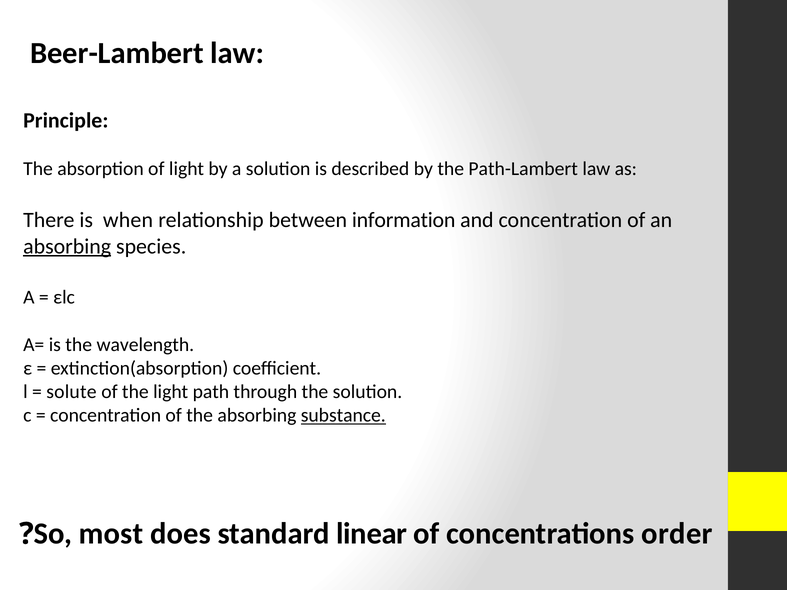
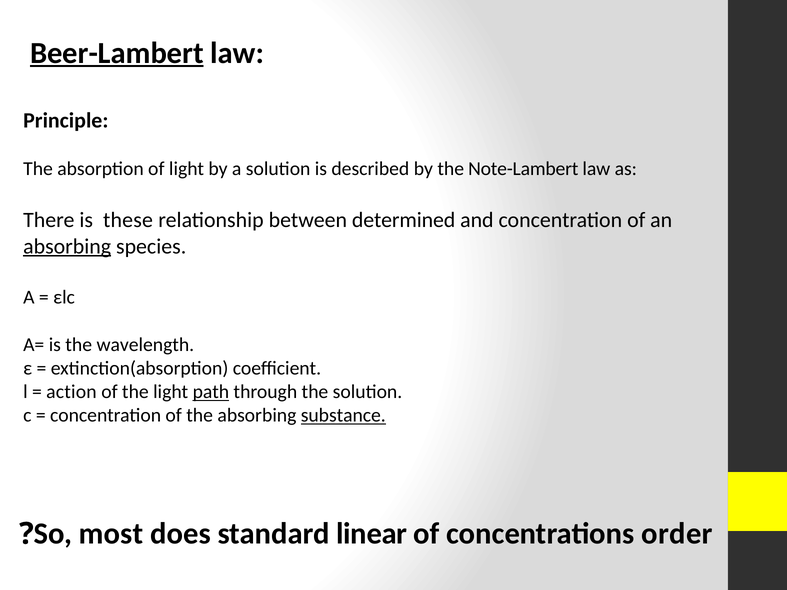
Beer-Lambert underline: none -> present
Path-Lambert: Path-Lambert -> Note-Lambert
when: when -> these
information: information -> determined
solute: solute -> action
path underline: none -> present
